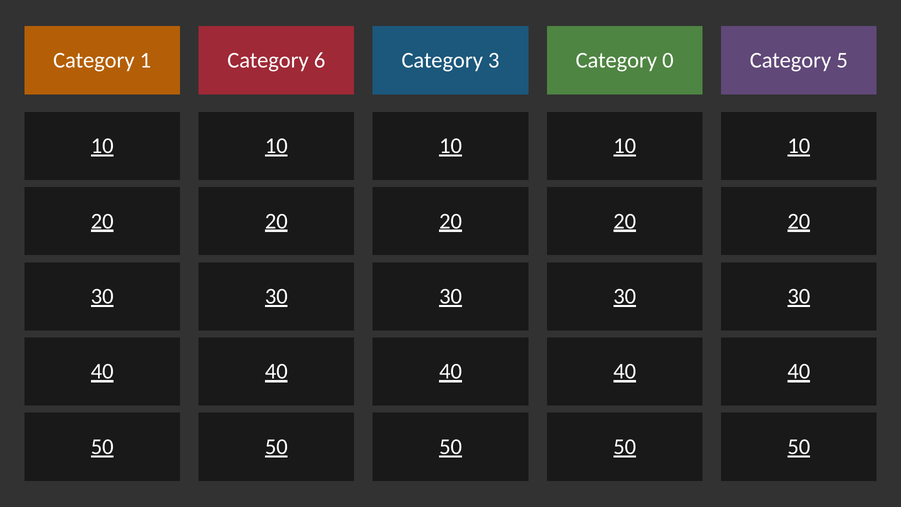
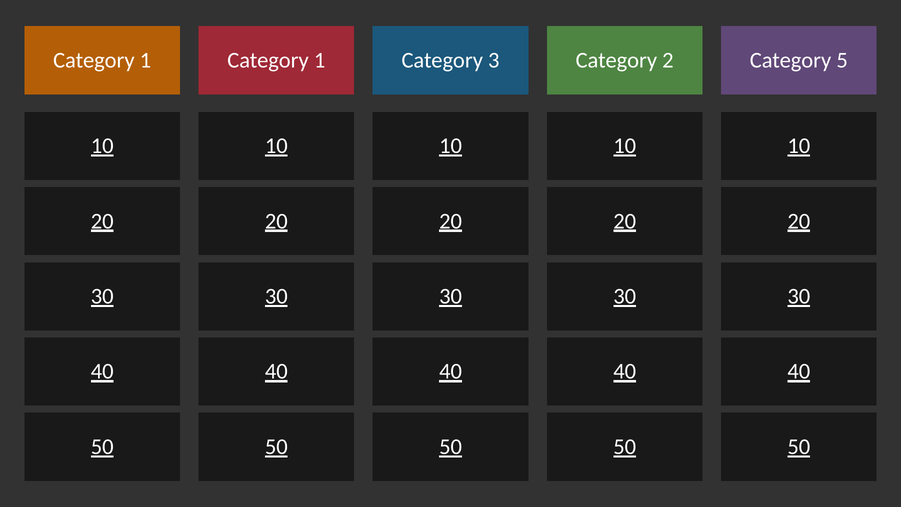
6 at (320, 60): 6 -> 1
0: 0 -> 2
